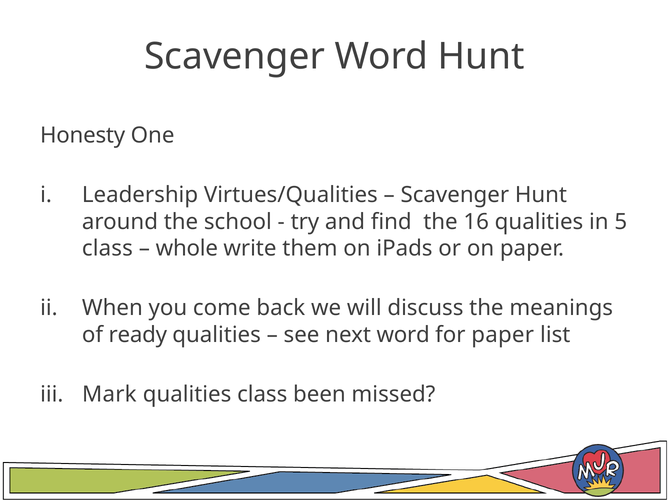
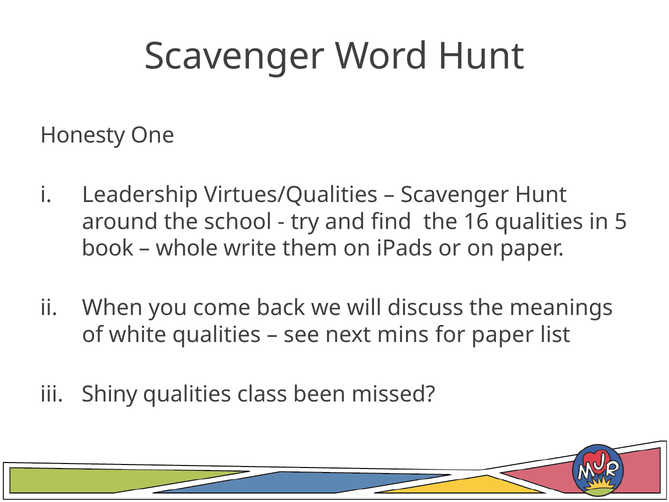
class at (107, 248): class -> book
ready: ready -> white
next word: word -> mins
Mark: Mark -> Shiny
